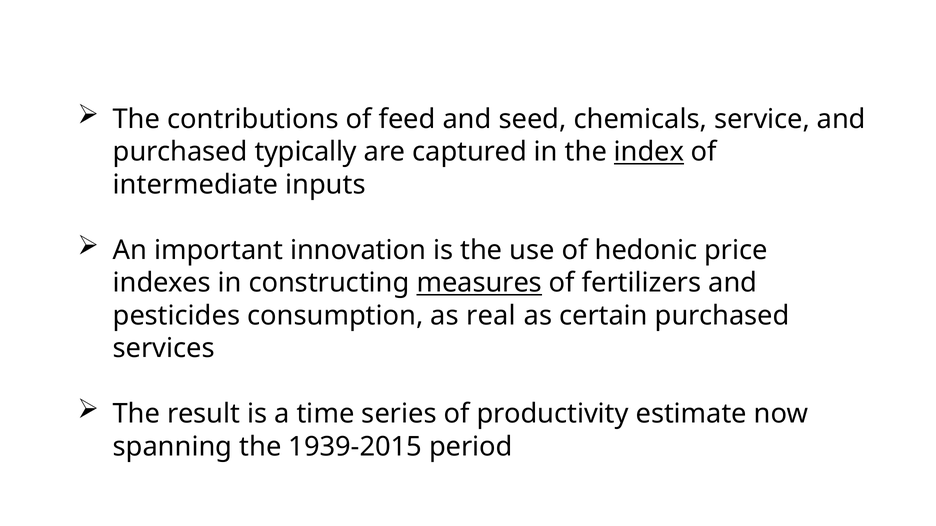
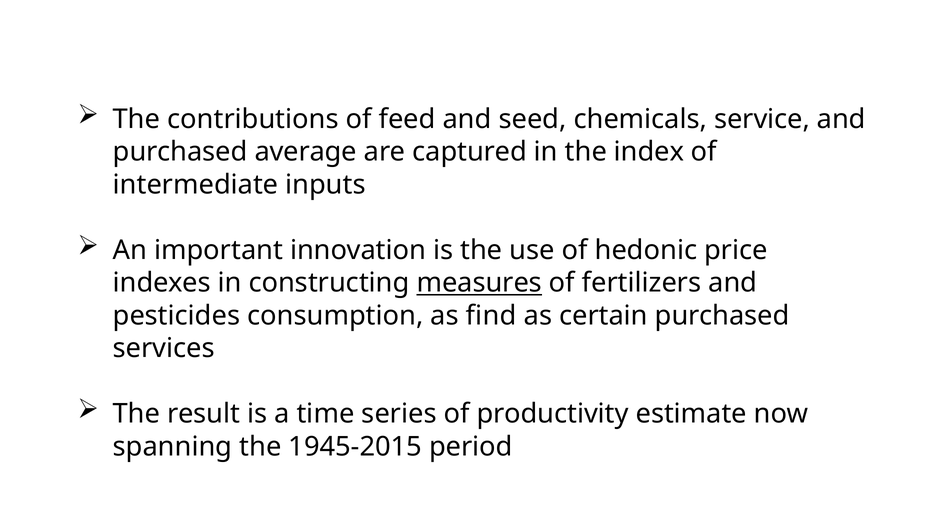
typically: typically -> average
index underline: present -> none
real: real -> find
1939-2015: 1939-2015 -> 1945-2015
